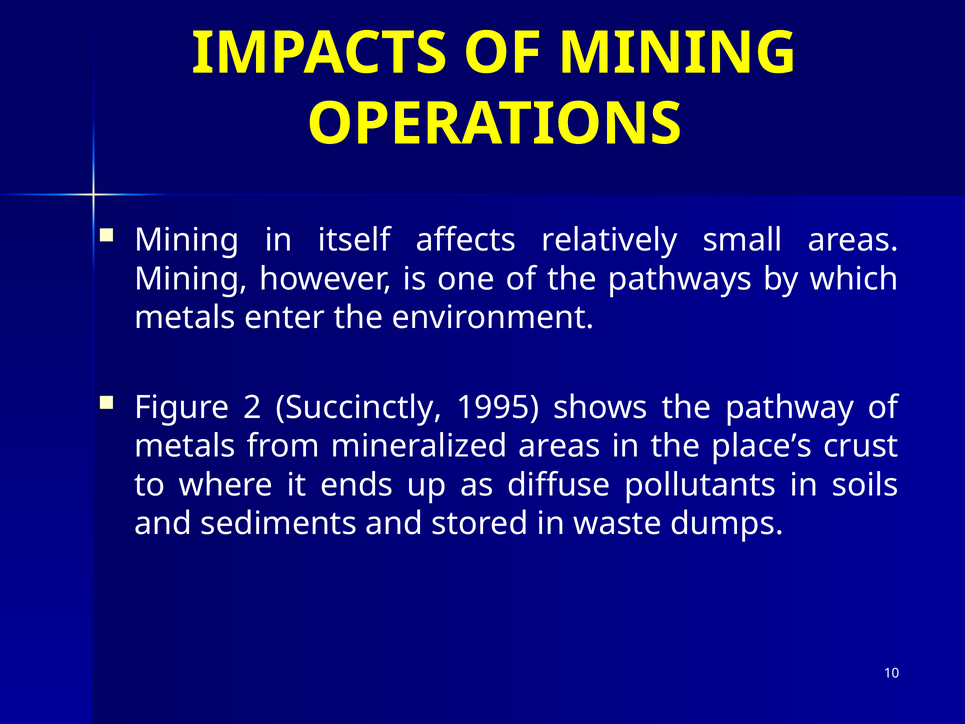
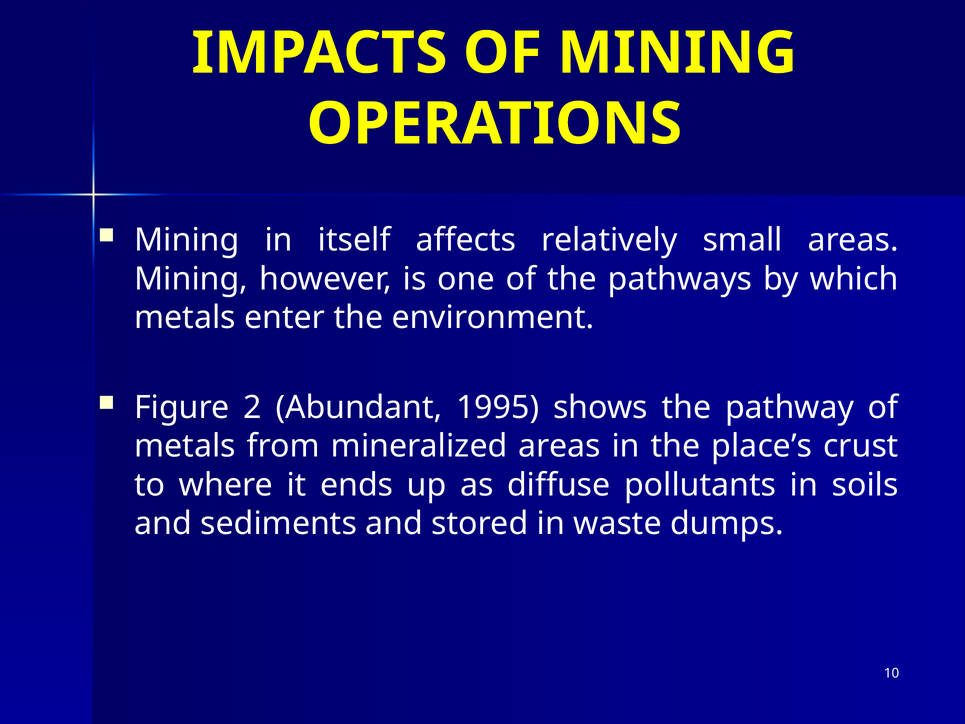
Succinctly: Succinctly -> Abundant
